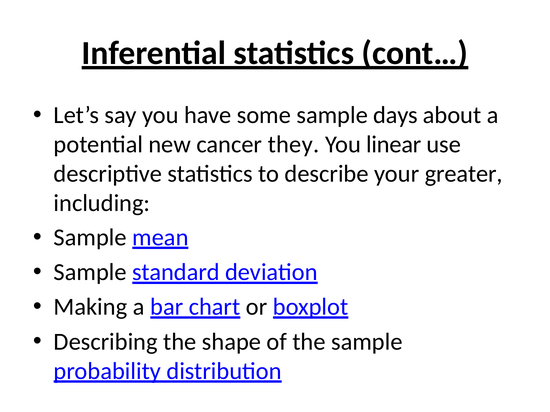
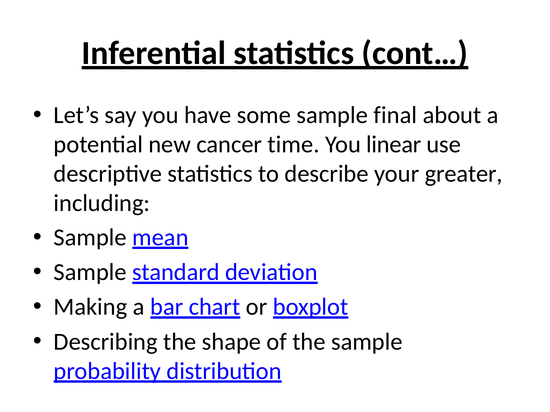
days: days -> final
they: they -> time
